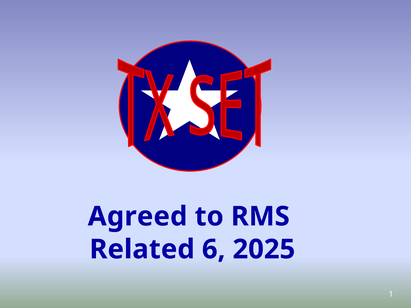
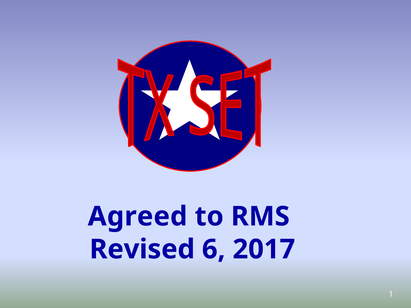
Related: Related -> Revised
2025: 2025 -> 2017
